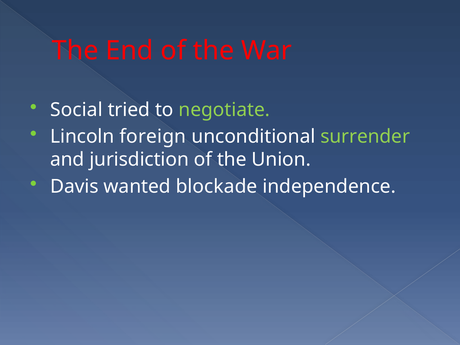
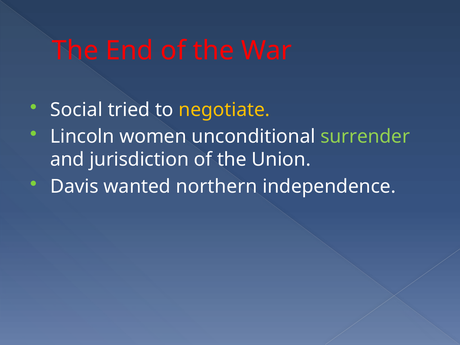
negotiate colour: light green -> yellow
foreign: foreign -> women
blockade: blockade -> northern
